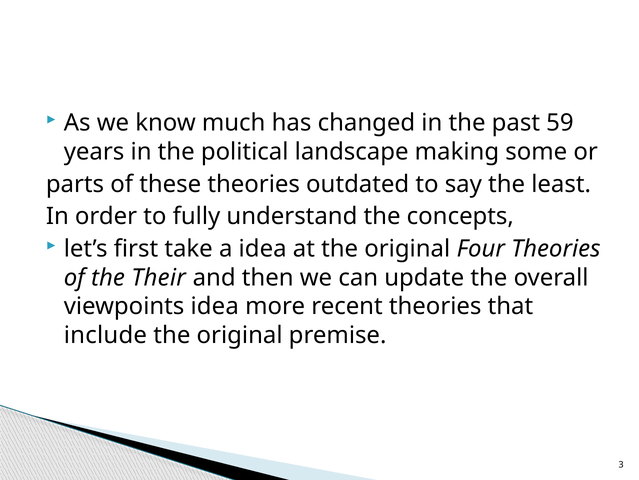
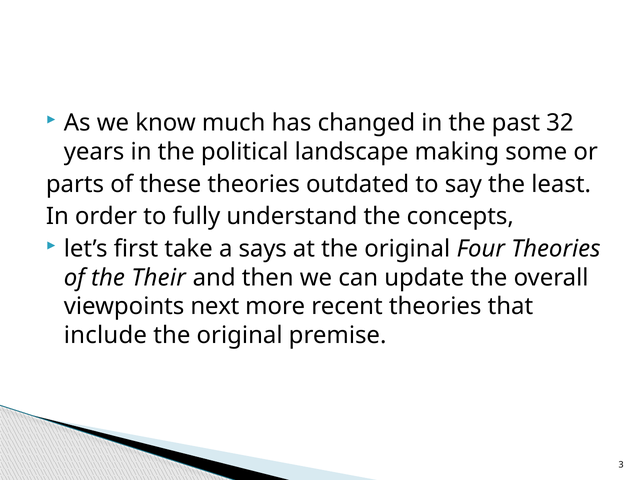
59: 59 -> 32
a idea: idea -> says
viewpoints idea: idea -> next
